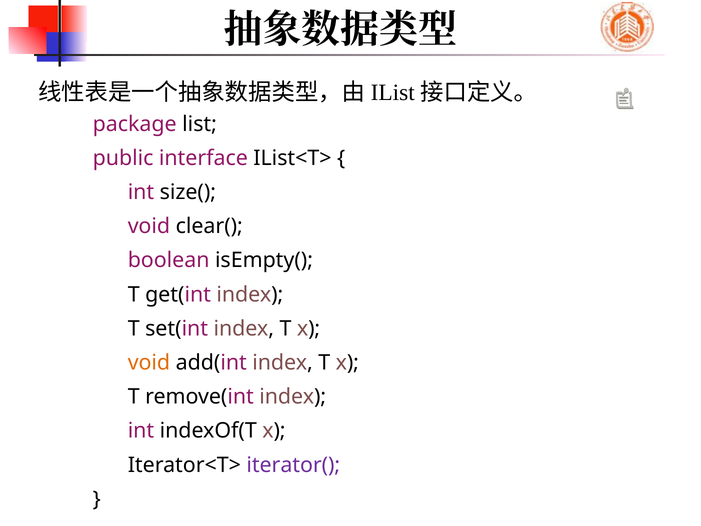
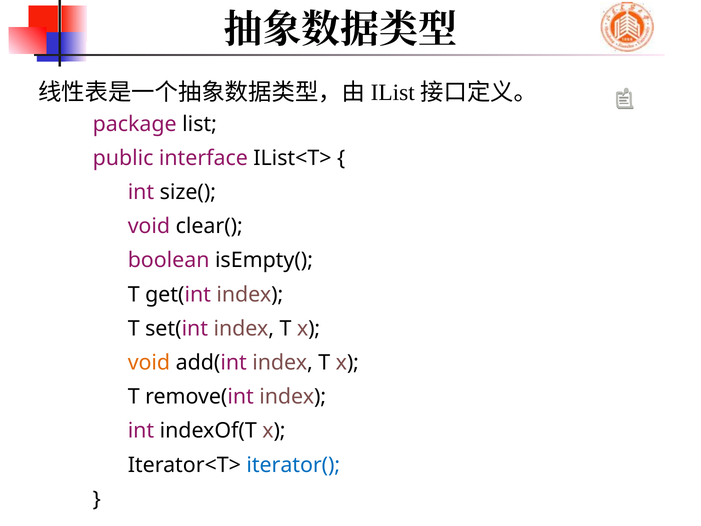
iterator( colour: purple -> blue
